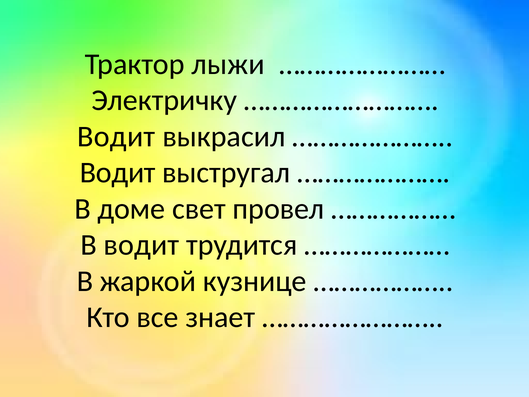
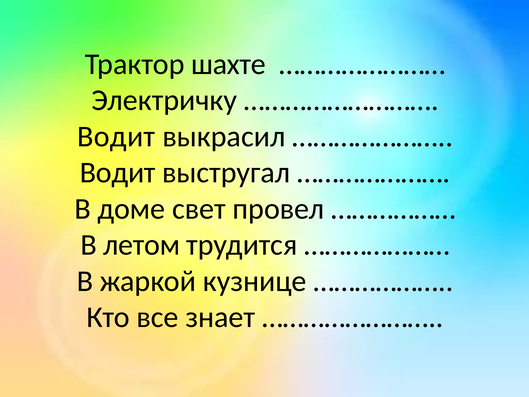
лыжи: лыжи -> шахте
В водит: водит -> летом
